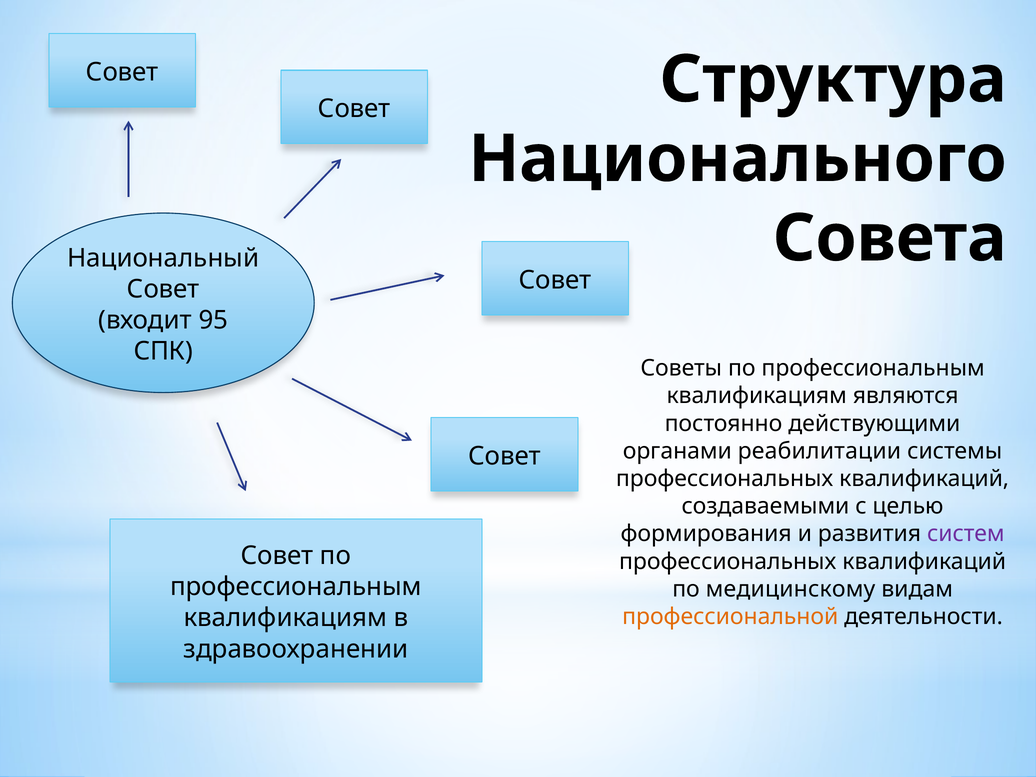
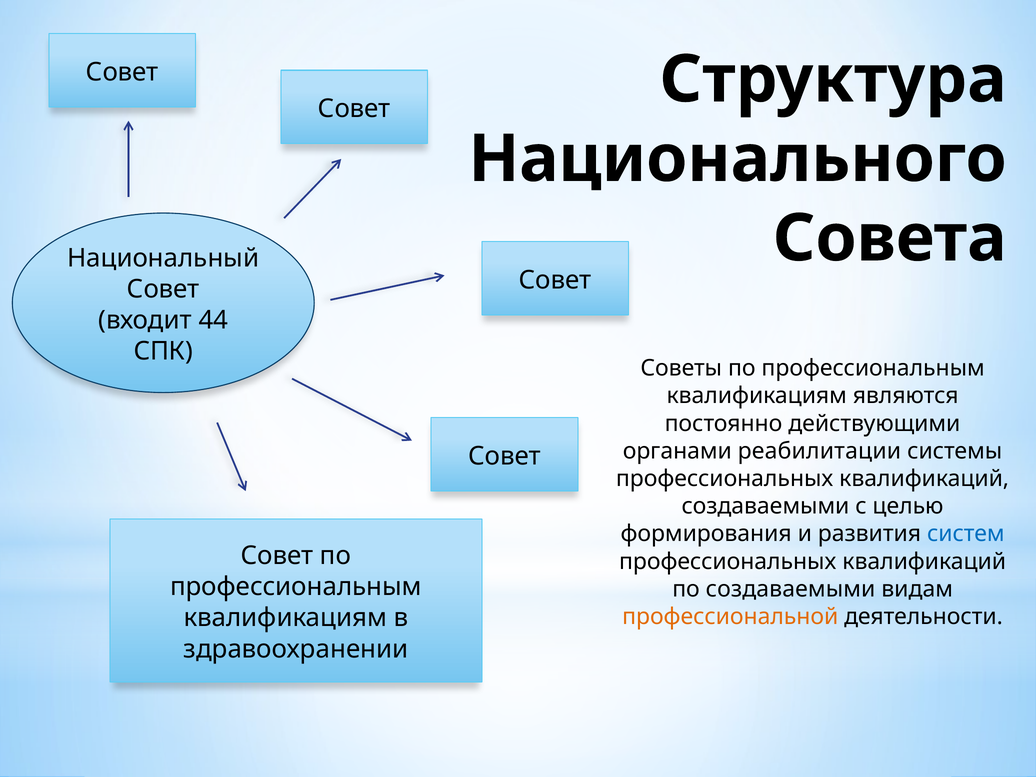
95: 95 -> 44
систем colour: purple -> blue
по медицинскому: медицинскому -> создаваемыми
